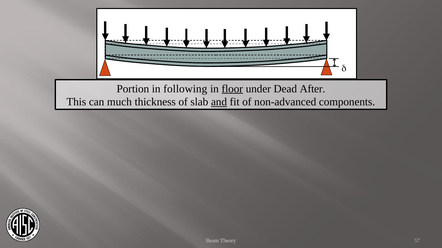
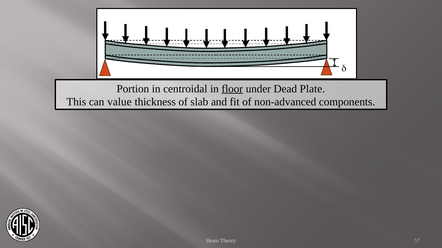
following: following -> centroidal
After: After -> Plate
much: much -> value
and underline: present -> none
